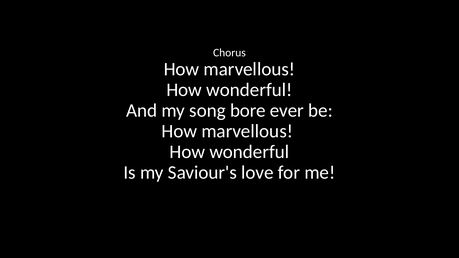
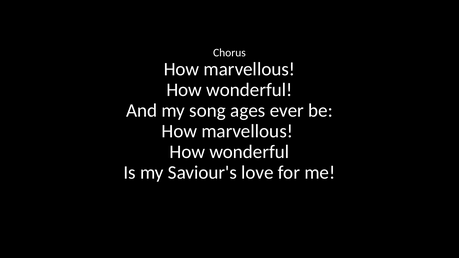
bore: bore -> ages
